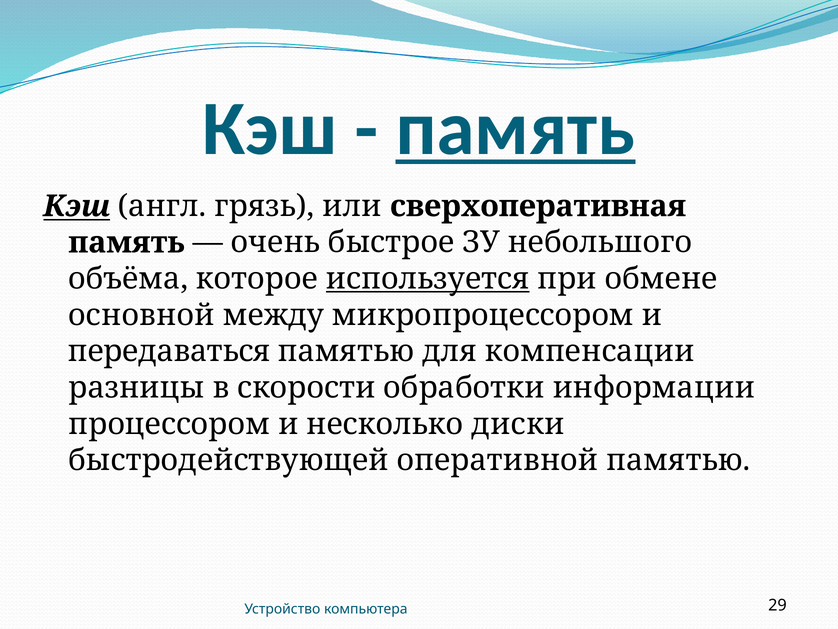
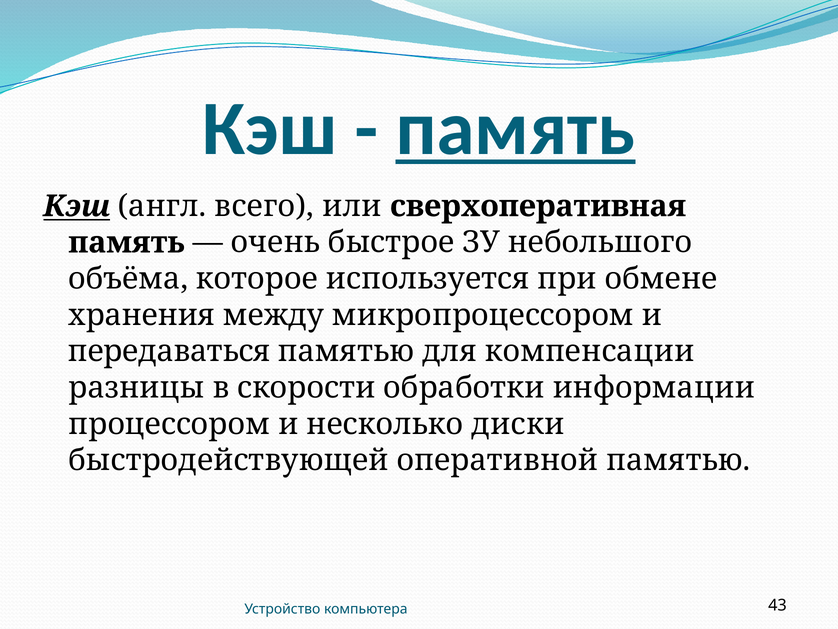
грязь: грязь -> всего
используется underline: present -> none
основной: основной -> хранения
29: 29 -> 43
